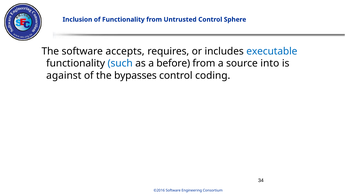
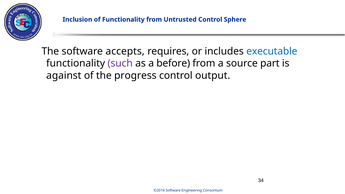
such colour: blue -> purple
into: into -> part
bypasses: bypasses -> progress
coding: coding -> output
